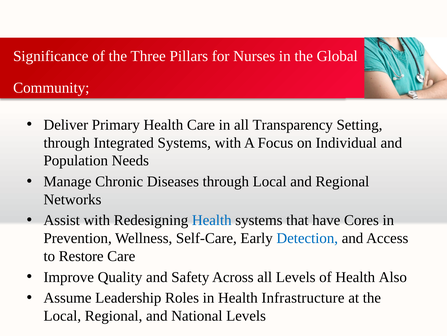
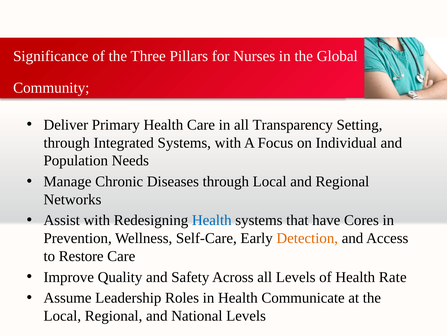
Detection colour: blue -> orange
Also: Also -> Rate
Infrastructure: Infrastructure -> Communicate
